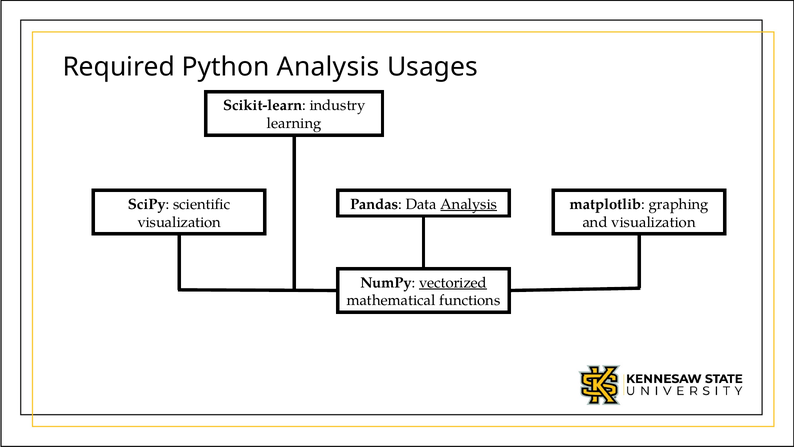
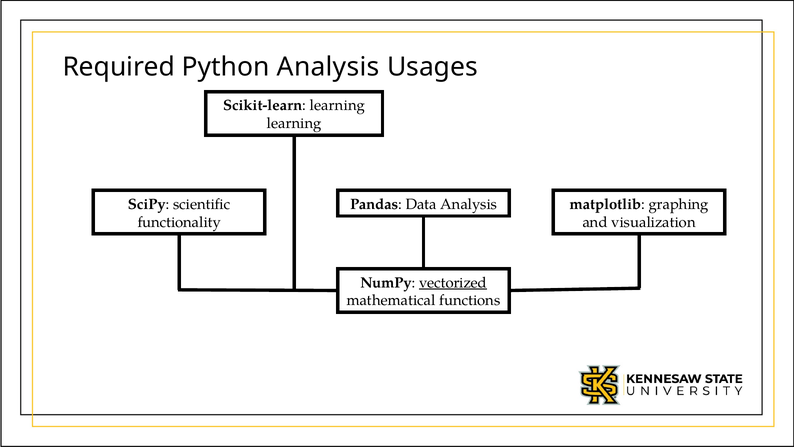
Scikit-learn industry: industry -> learning
Analysis at (469, 204) underline: present -> none
visualization at (179, 222): visualization -> functionality
